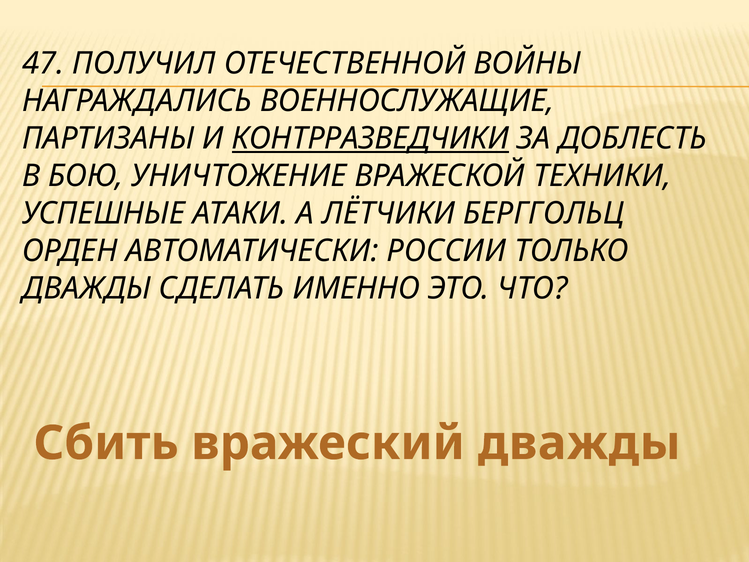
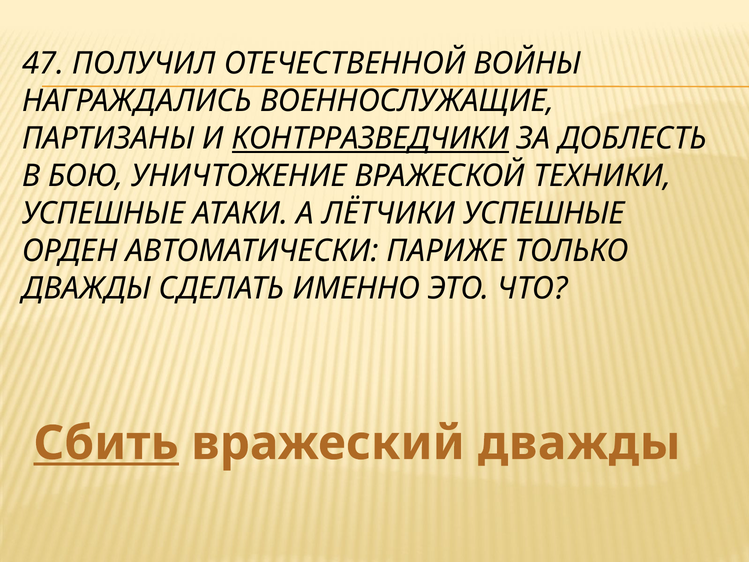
ЛЁТЧИКИ БЕРГГОЛЬЦ: БЕРГГОЛЬЦ -> УСПЕШНЫЕ
РОССИИ: РОССИИ -> ПАРИЖЕ
Сбить underline: none -> present
